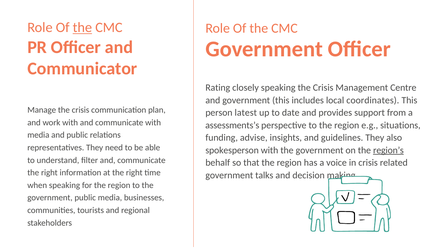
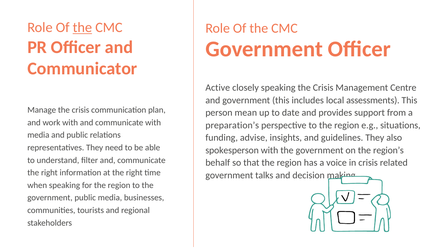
Rating: Rating -> Active
coordinates: coordinates -> assessments
latest: latest -> mean
assessments’s: assessments’s -> preparation’s
region’s underline: present -> none
